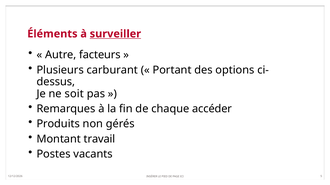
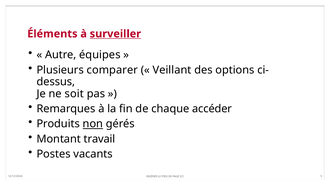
facteurs: facteurs -> équipes
carburant: carburant -> comparer
Portant: Portant -> Veillant
non underline: none -> present
